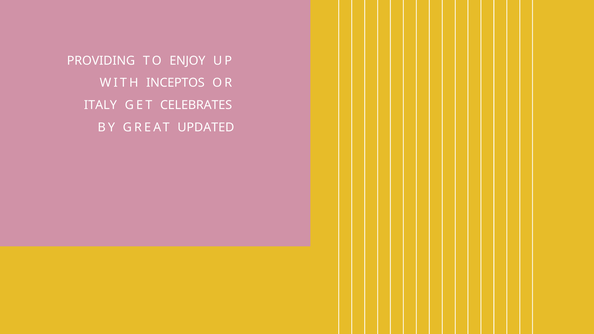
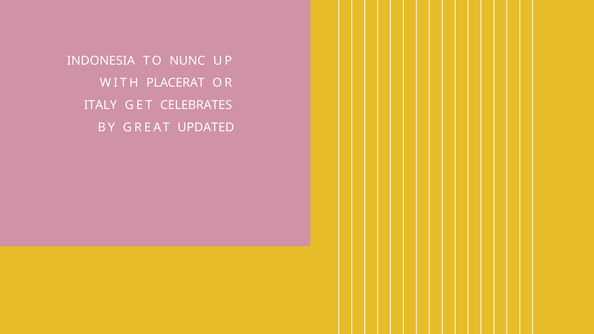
PROVIDING: PROVIDING -> INDONESIA
ENJOY: ENJOY -> NUNC
INCEPTOS: INCEPTOS -> PLACERAT
